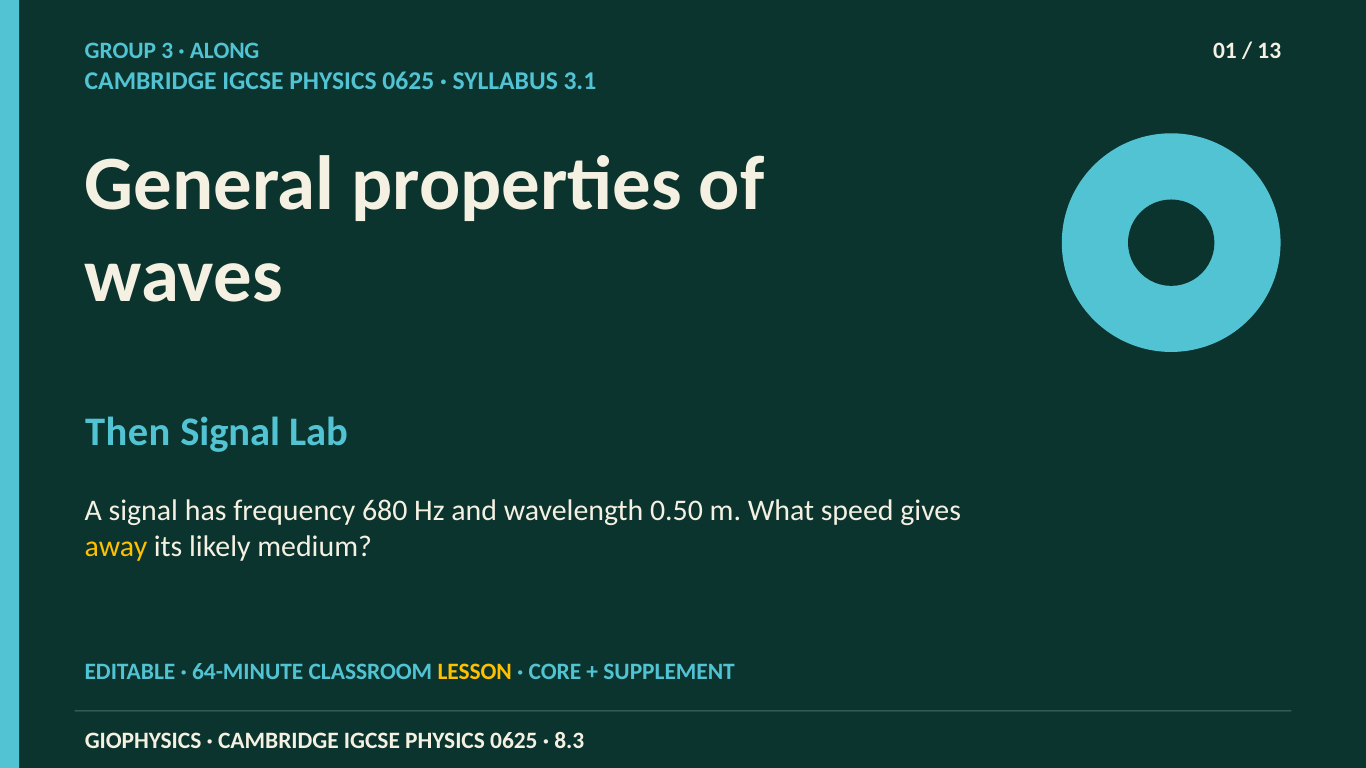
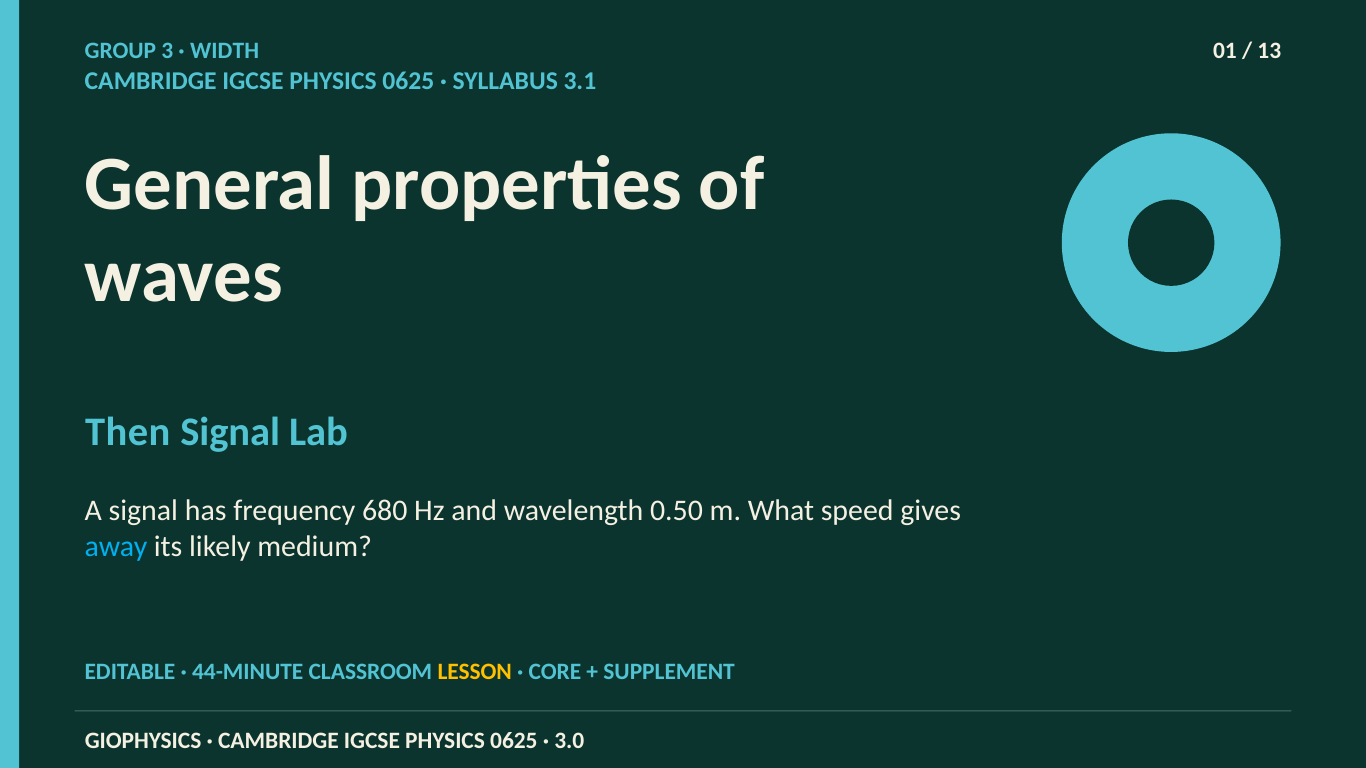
ALONG: ALONG -> WIDTH
away colour: yellow -> light blue
64-MINUTE: 64-MINUTE -> 44-MINUTE
8.3: 8.3 -> 3.0
